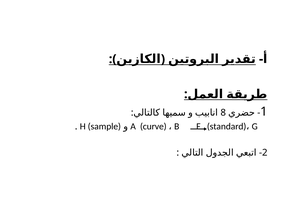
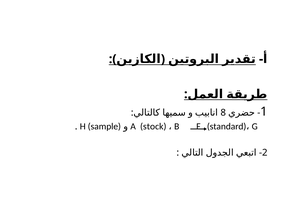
curve: curve -> stock
